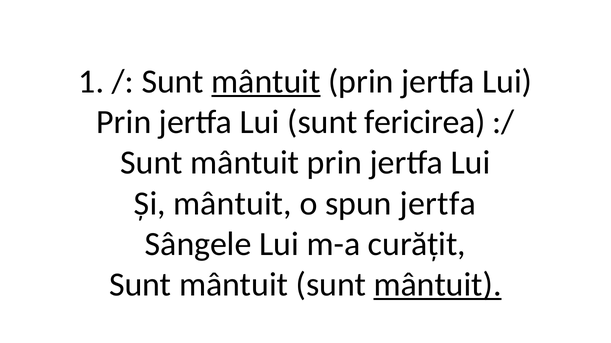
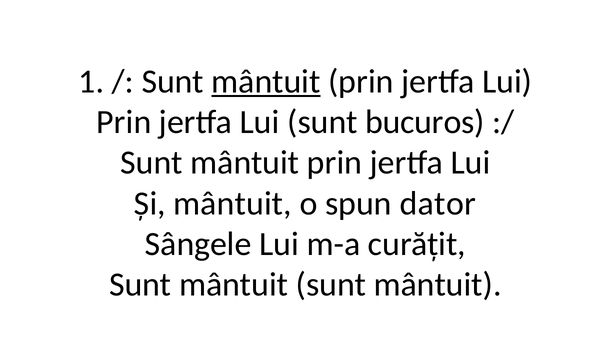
fericirea: fericirea -> bucuros
spun jertfa: jertfa -> dator
mântuit at (438, 285) underline: present -> none
